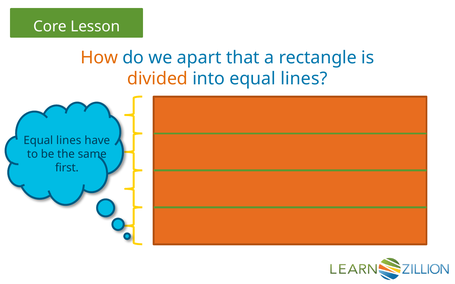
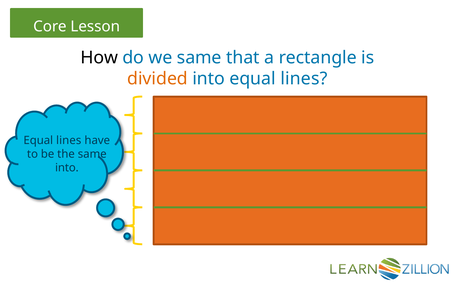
How colour: orange -> black
we apart: apart -> same
first at (67, 168): first -> into
